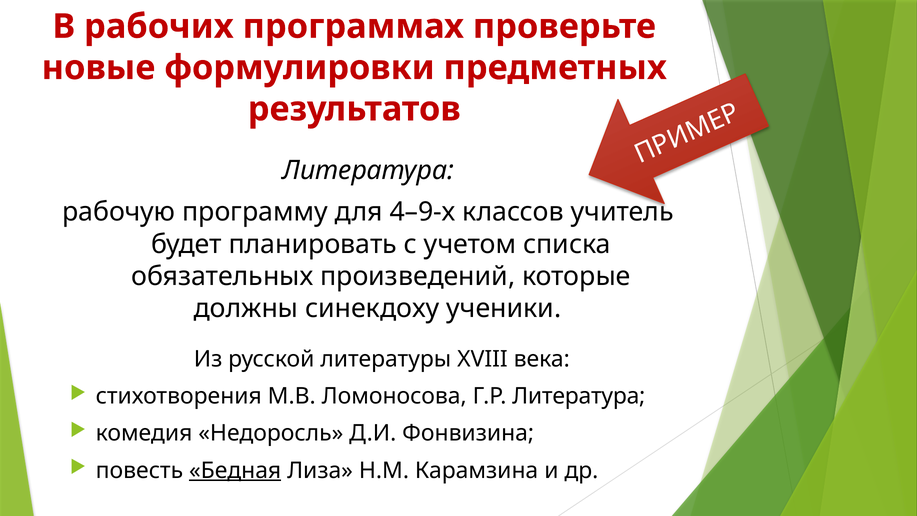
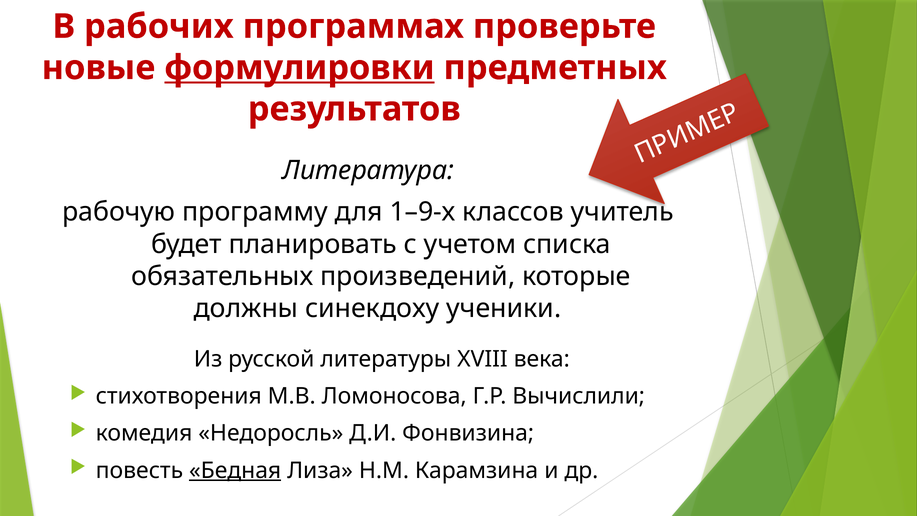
формулировки underline: none -> present
4–9-х: 4–9-х -> 1–9-х
Г.Р Литература: Литература -> Вычислили
